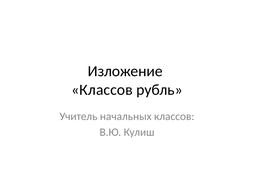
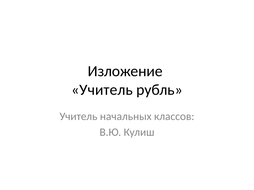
Классов at (102, 90): Классов -> Учитель
